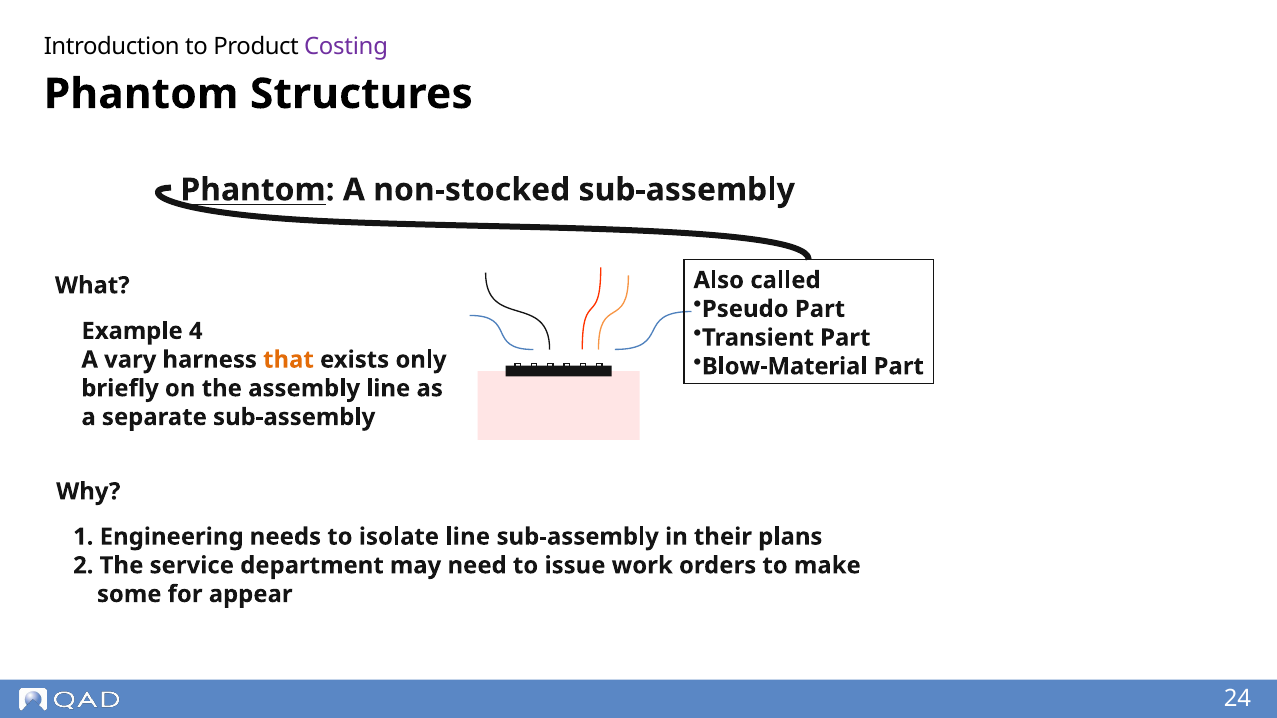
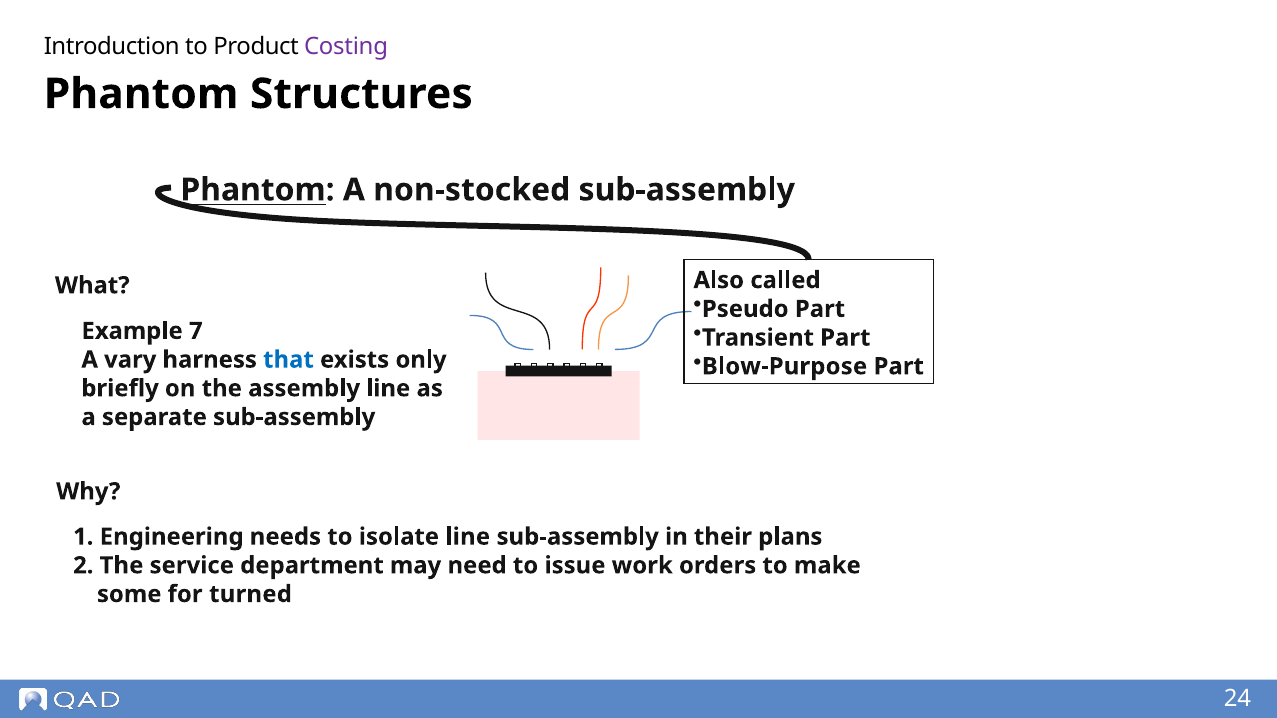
4: 4 -> 7
Blow-Material: Blow-Material -> Blow-Purpose
that colour: orange -> blue
appear: appear -> turned
